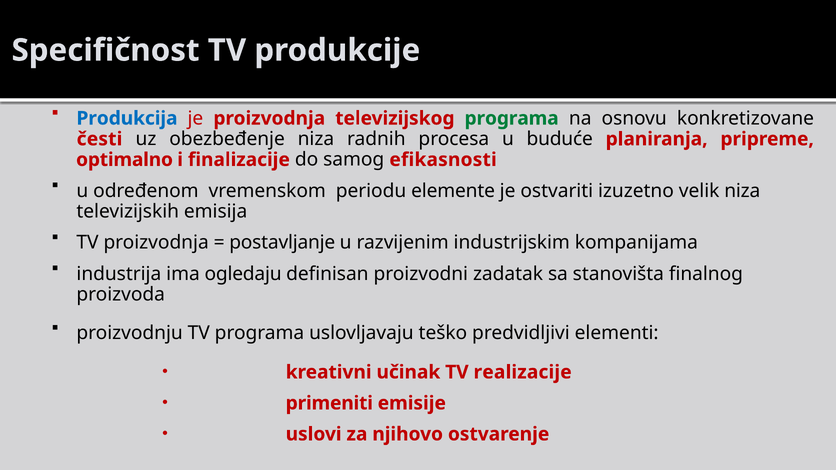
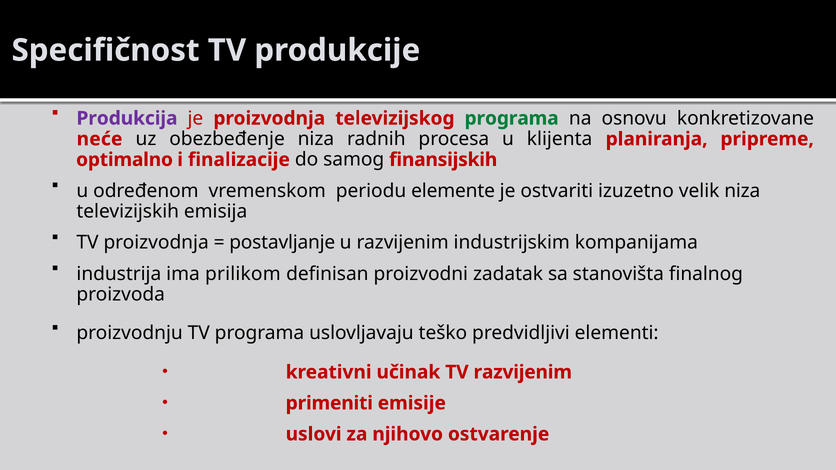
Produkcija colour: blue -> purple
česti: česti -> neće
buduće: buduće -> klijenta
efikasnosti: efikasnosti -> finansijskih
ogledaju: ogledaju -> prilikom
TV realizacije: realizacije -> razvijenim
